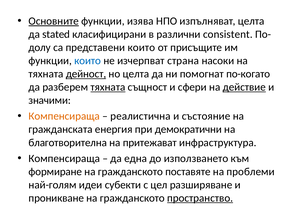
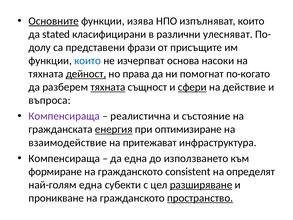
изпълняват целта: целта -> които
consistent: consistent -> улесняват
представени които: които -> фрази
страна: страна -> основа
но целта: целта -> права
сфери underline: none -> present
действие underline: present -> none
значими: значими -> въпроса
Компенсираща at (64, 116) colour: orange -> purple
енергия underline: none -> present
демократични: демократични -> оптимизиране
благотворителна: благотворителна -> взаимодействие
поставяте: поставяте -> consistent
проблеми: проблеми -> определят
най-голям идеи: идеи -> една
разширяване underline: none -> present
